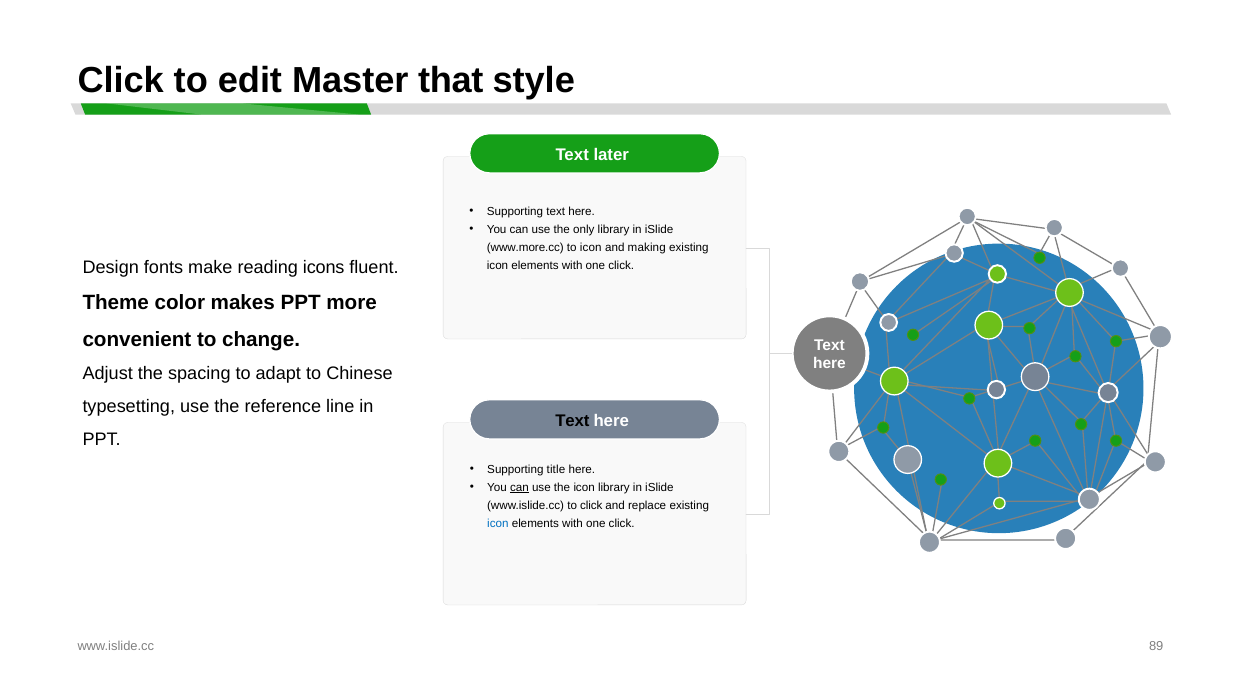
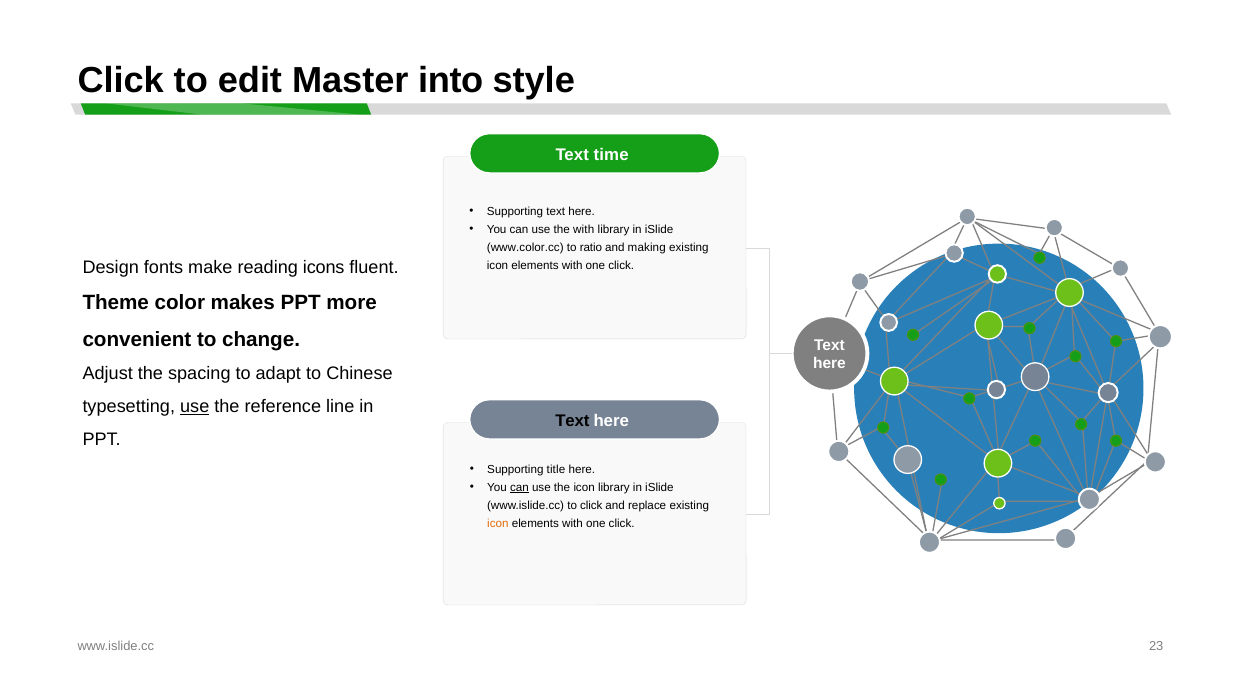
that: that -> into
later: later -> time
the only: only -> with
www.more.cc: www.more.cc -> www.color.cc
to icon: icon -> ratio
use at (195, 407) underline: none -> present
icon at (498, 524) colour: blue -> orange
89: 89 -> 23
